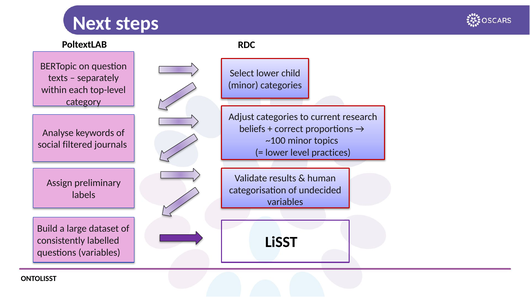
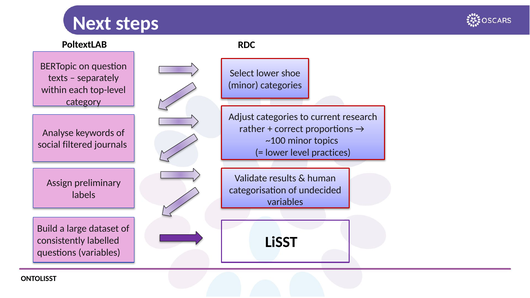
child: child -> shoe
beliefs: beliefs -> rather
